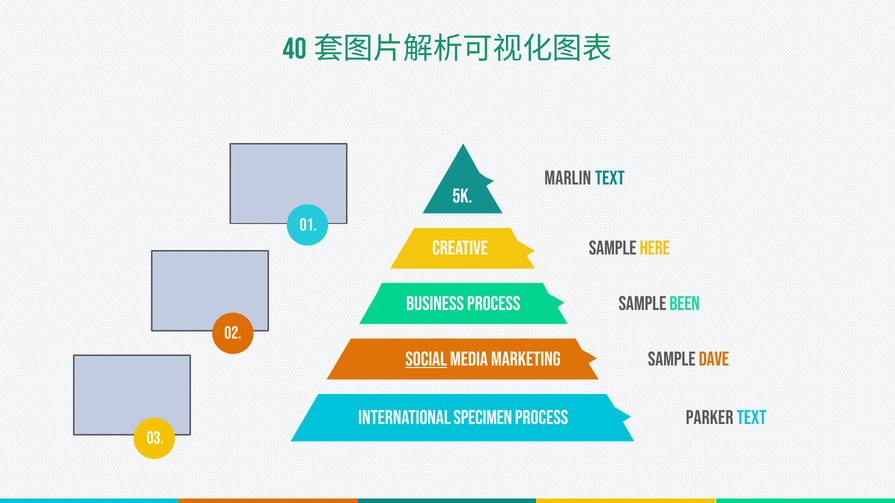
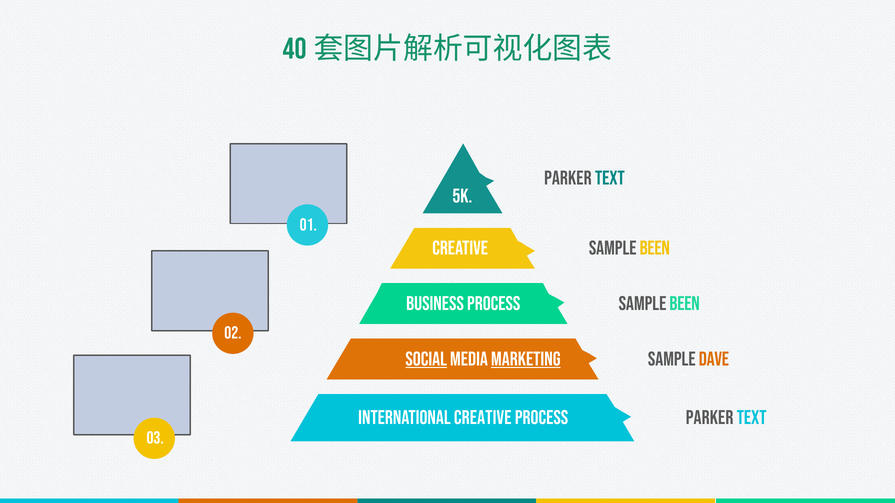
MARLIN at (568, 179): MARLIN -> PARKER
HERE at (655, 249): HERE -> BEEN
marketing underline: none -> present
International specimen: specimen -> creative
